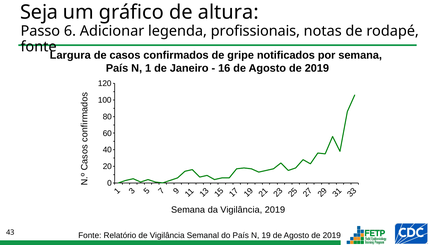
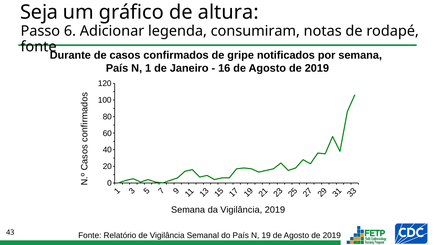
profissionais: profissionais -> consumiram
Largura: Largura -> Durante
